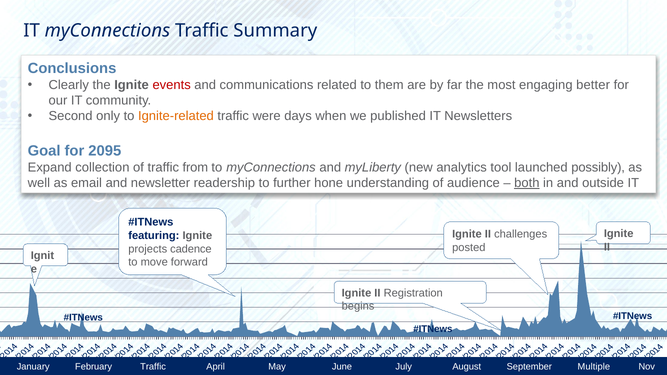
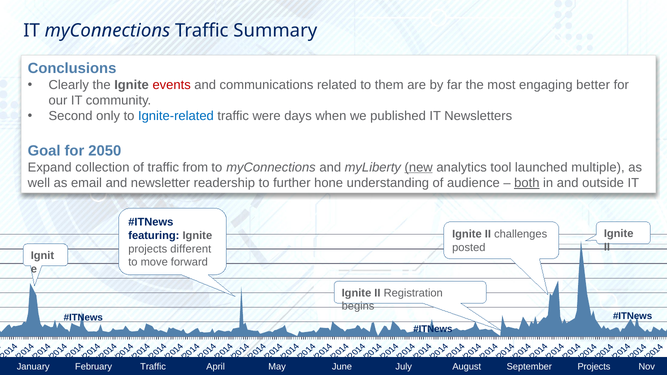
Ignite-related colour: orange -> blue
2095: 2095 -> 2050
new underline: none -> present
possibly: possibly -> multiple
cadence: cadence -> different
September Multiple: Multiple -> Projects
